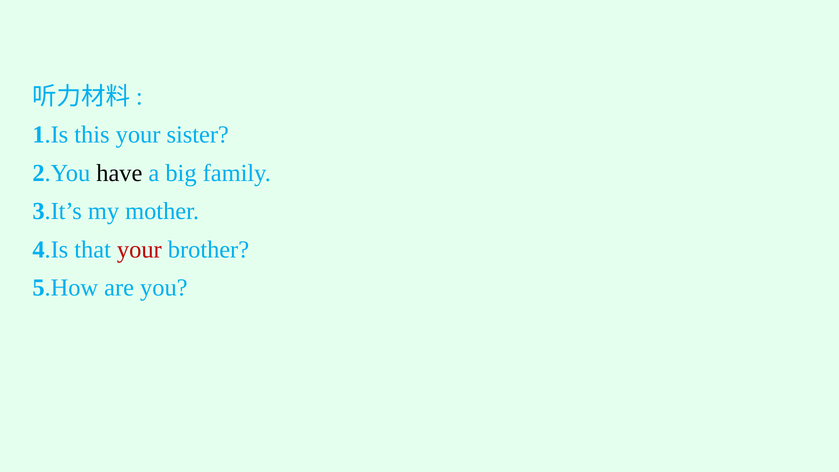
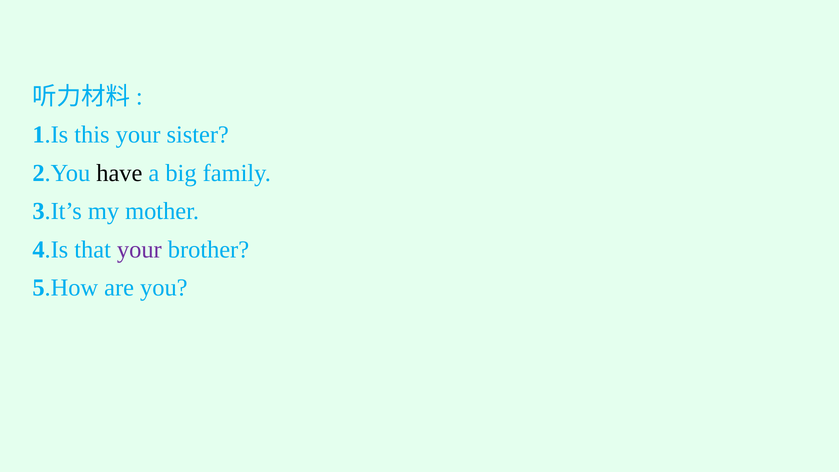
your at (139, 249) colour: red -> purple
